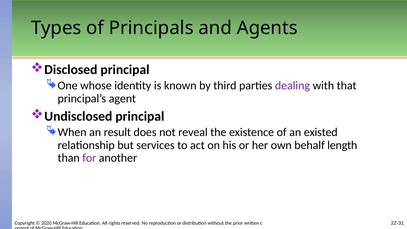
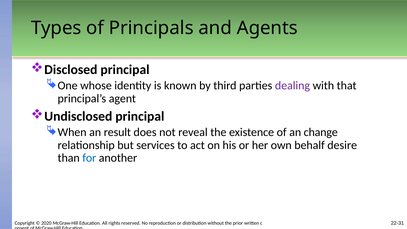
existed: existed -> change
length: length -> desire
for colour: purple -> blue
